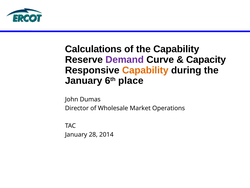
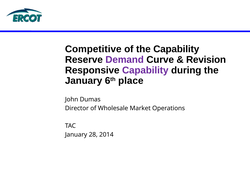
Calculations: Calculations -> Competitive
Capacity: Capacity -> Revision
Capability at (145, 70) colour: orange -> purple
